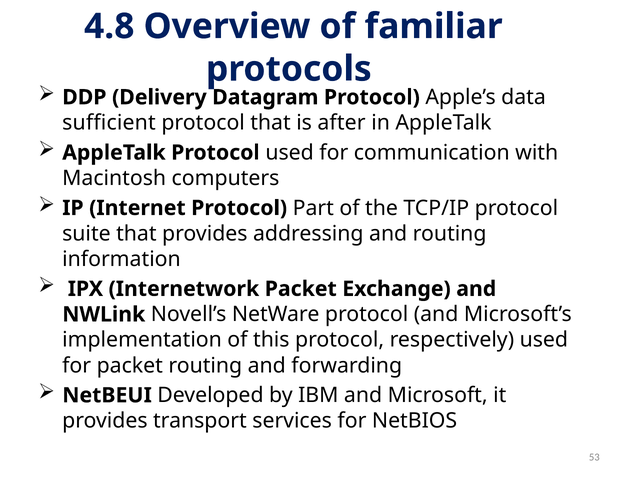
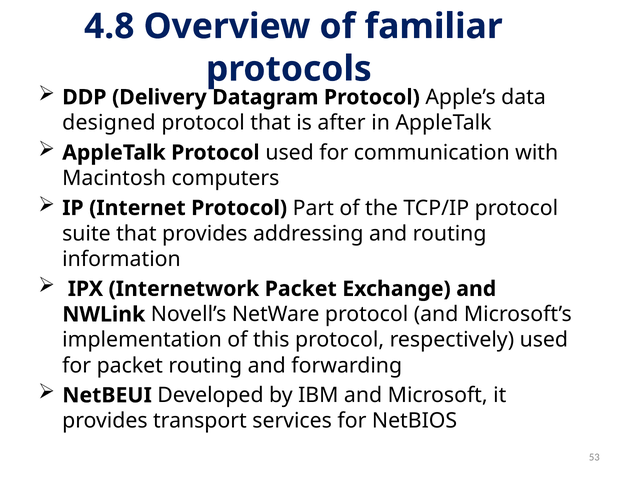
sufficient: sufficient -> designed
